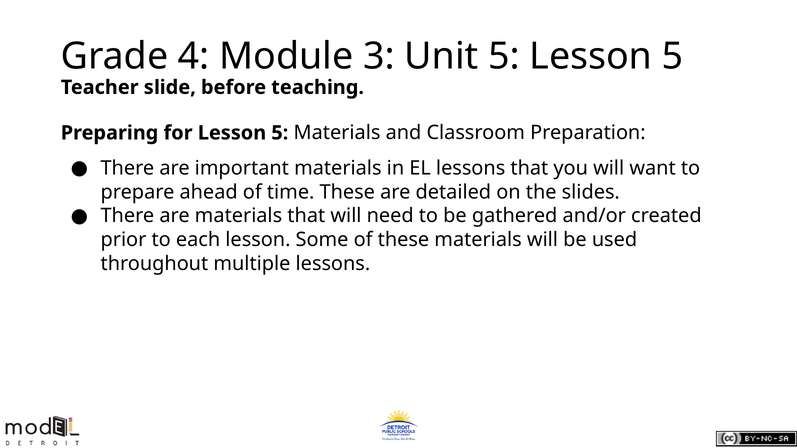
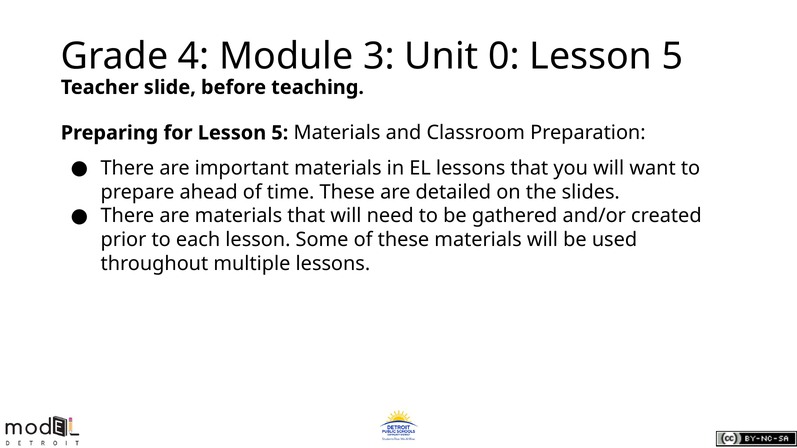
Unit 5: 5 -> 0
